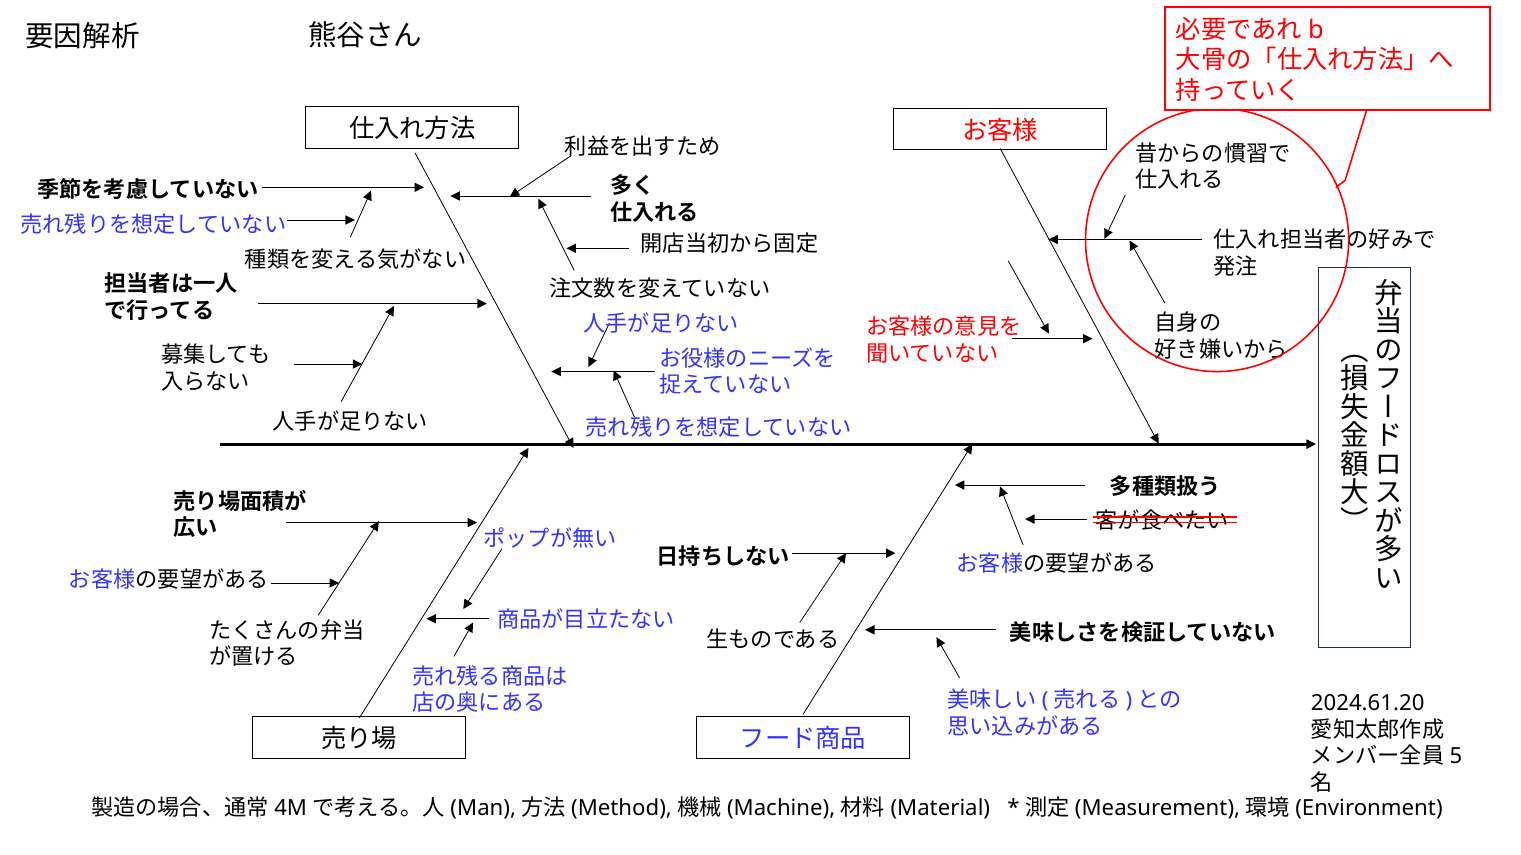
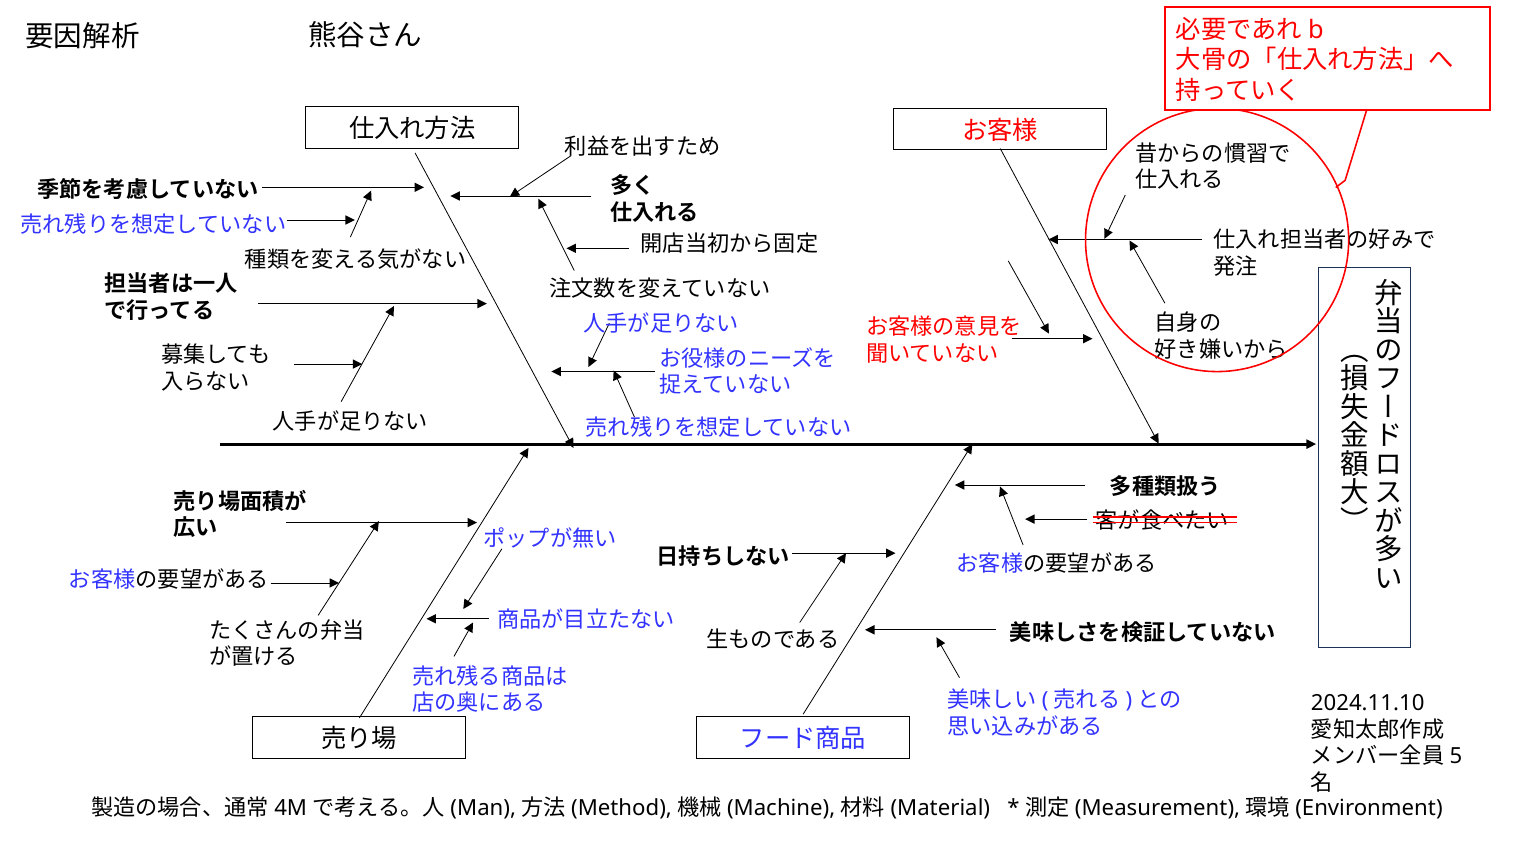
2024.61.20: 2024.61.20 -> 2024.11.10
